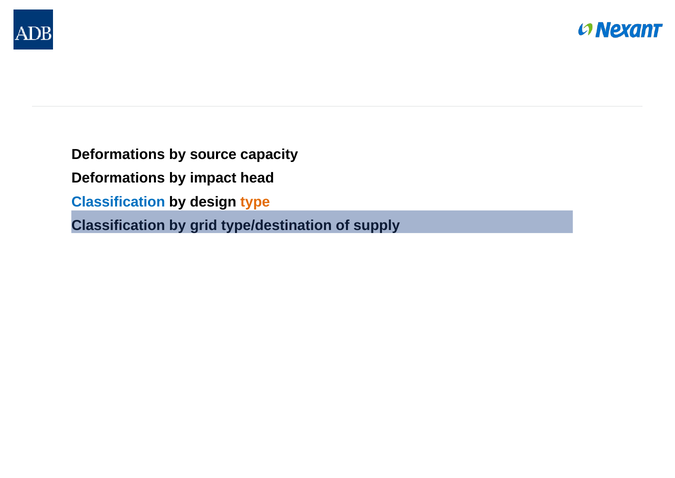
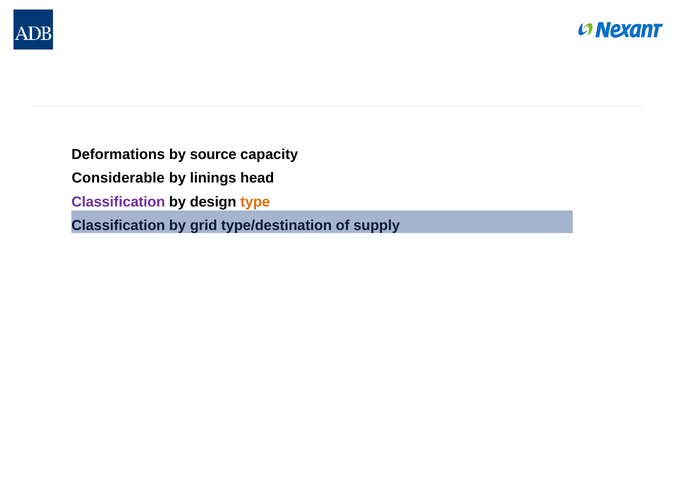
Deformations at (118, 178): Deformations -> Considerable
impact: impact -> linings
Classification at (118, 202) colour: blue -> purple
